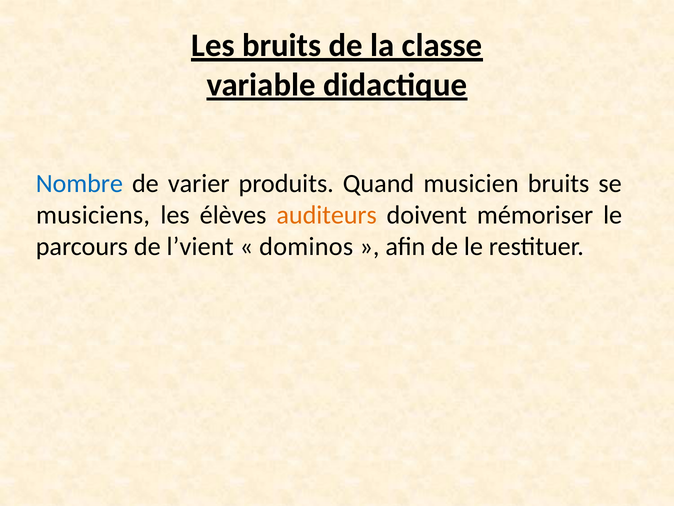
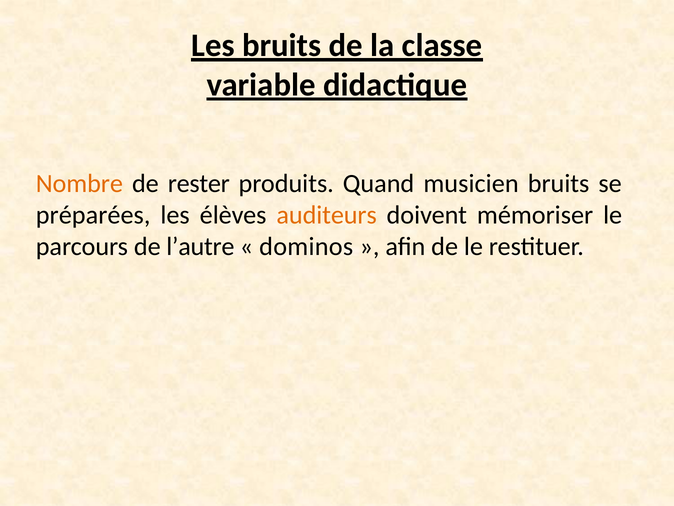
Nombre colour: blue -> orange
varier: varier -> rester
musiciens: musiciens -> préparées
l’vient: l’vient -> l’autre
